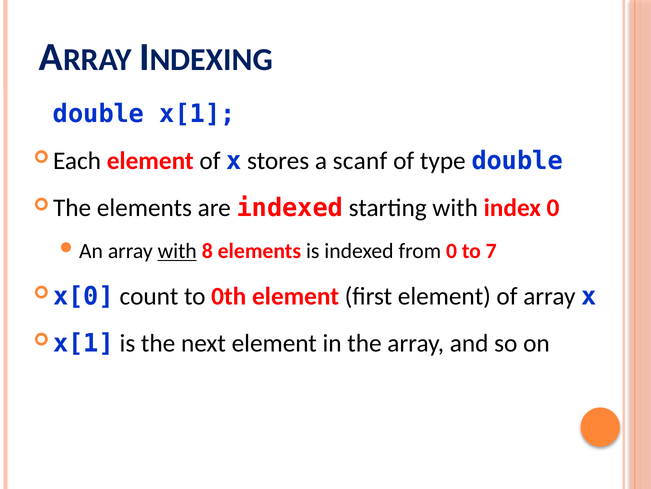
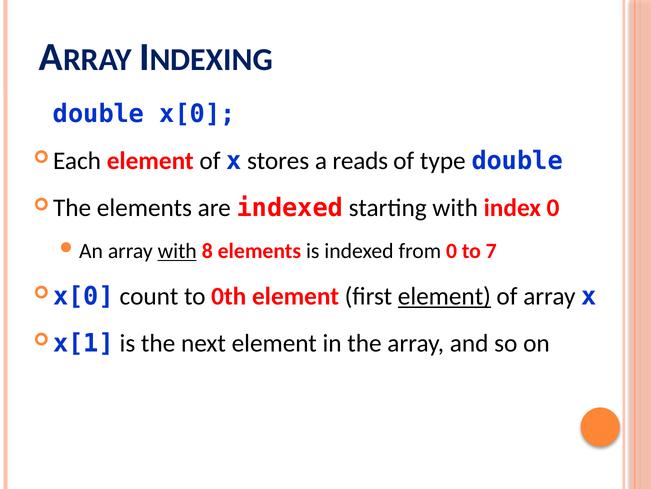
x[1: x[1 -> x[0
scanf: scanf -> reads
element at (444, 296) underline: none -> present
